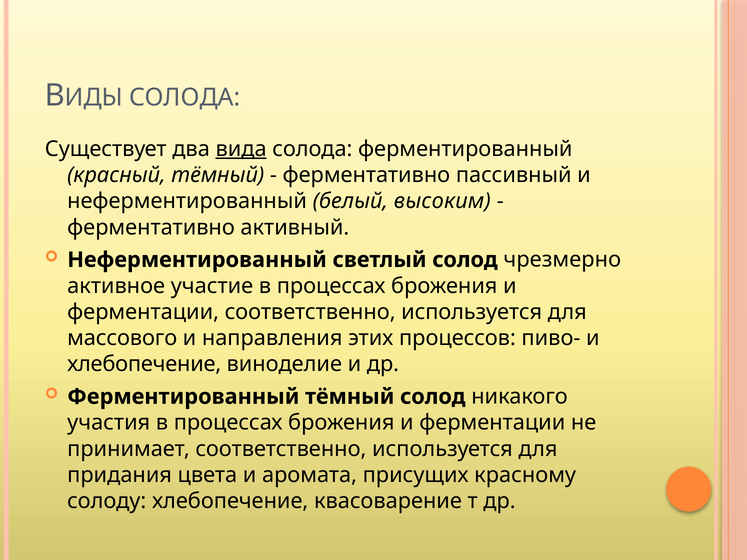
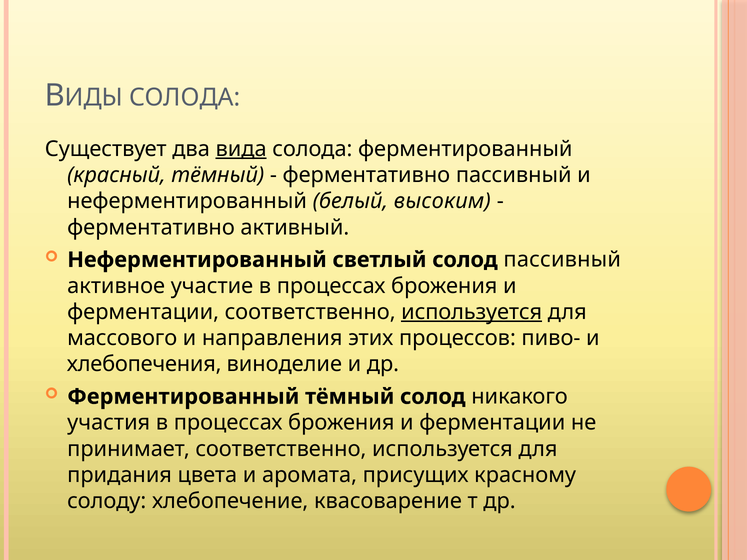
солод чрезмерно: чрезмерно -> пассивный
используется at (472, 312) underline: none -> present
хлебопечение at (144, 364): хлебопечение -> хлебопечения
